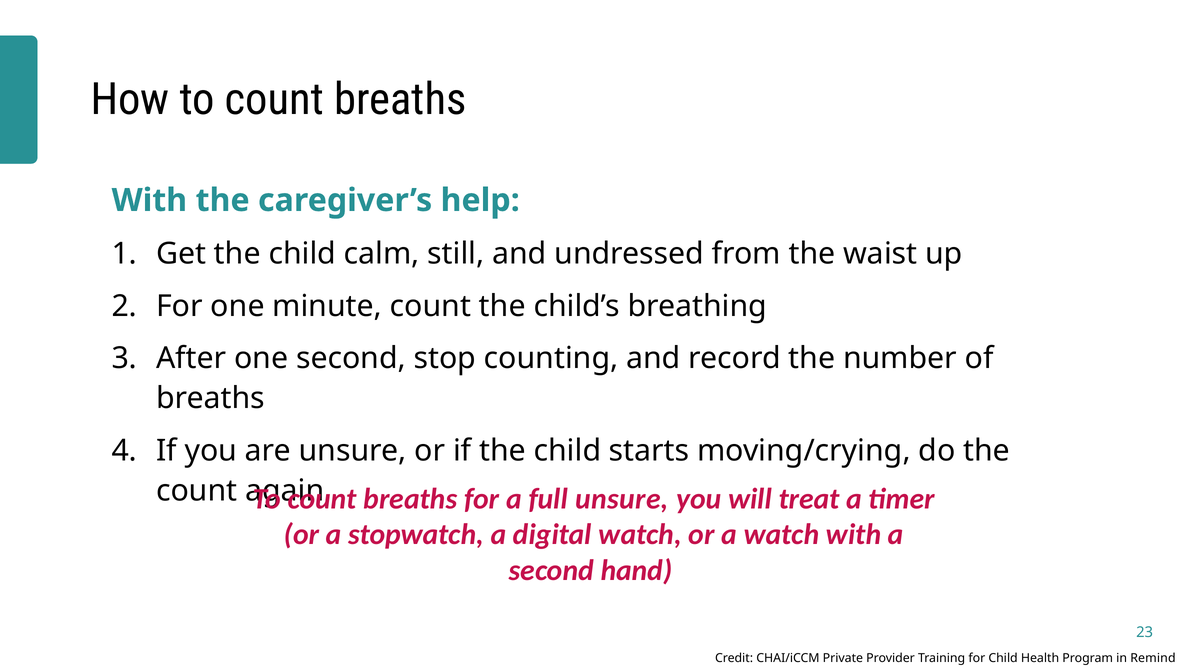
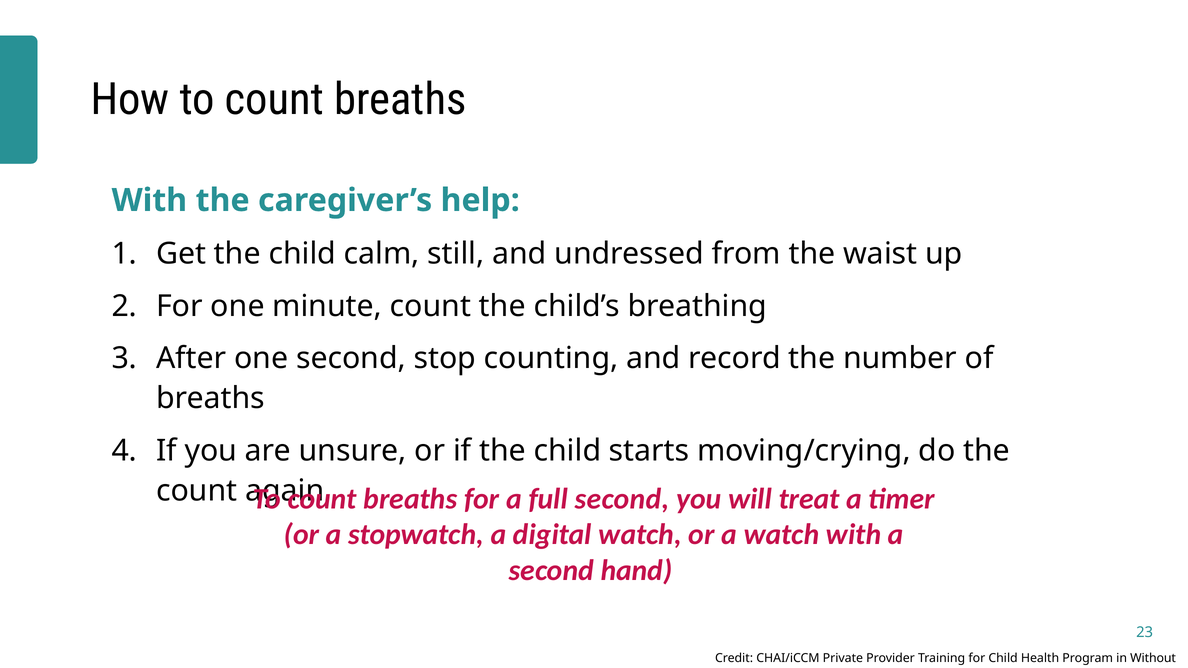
full unsure: unsure -> second
Remind: Remind -> Without
